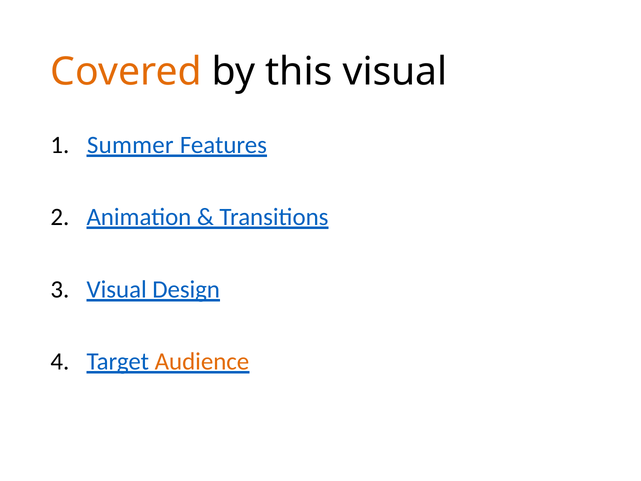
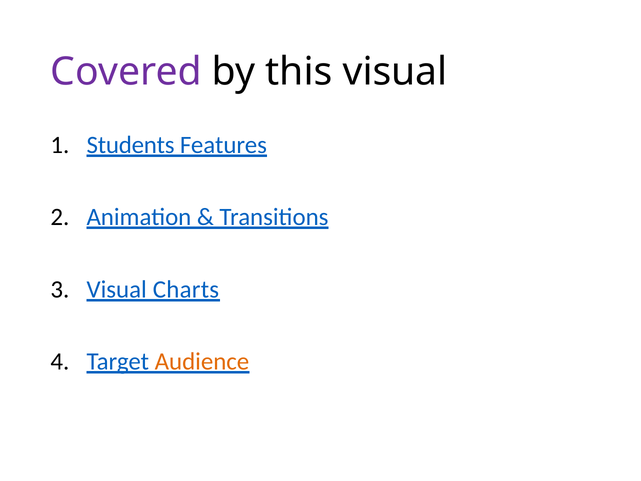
Covered colour: orange -> purple
Summer: Summer -> Students
Design: Design -> Charts
